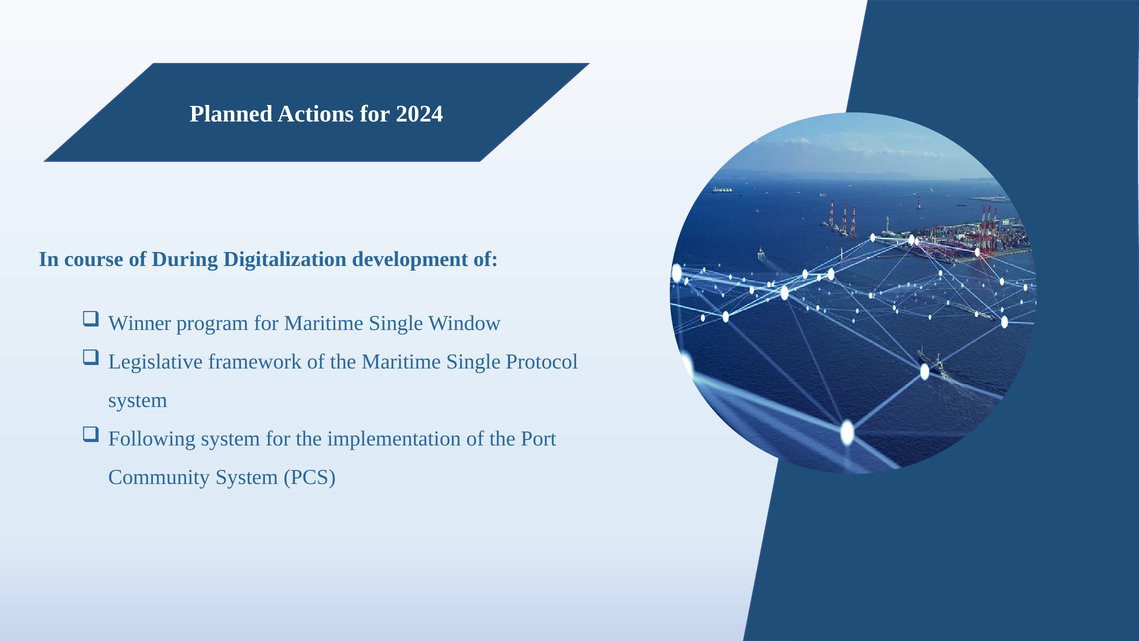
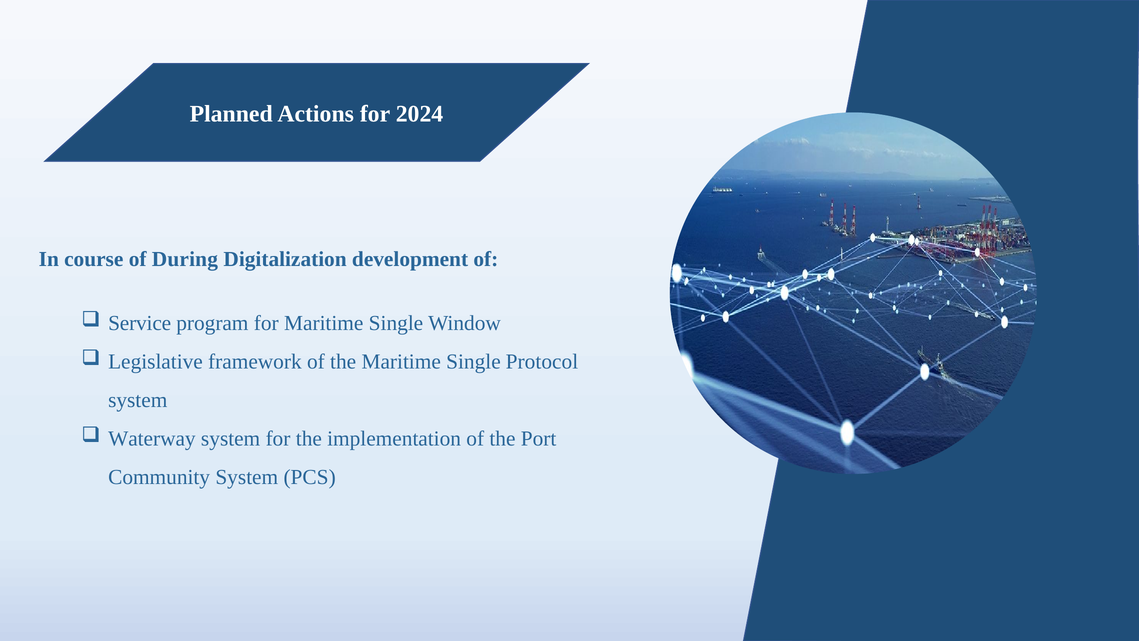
Winner: Winner -> Service
Following: Following -> Waterway
